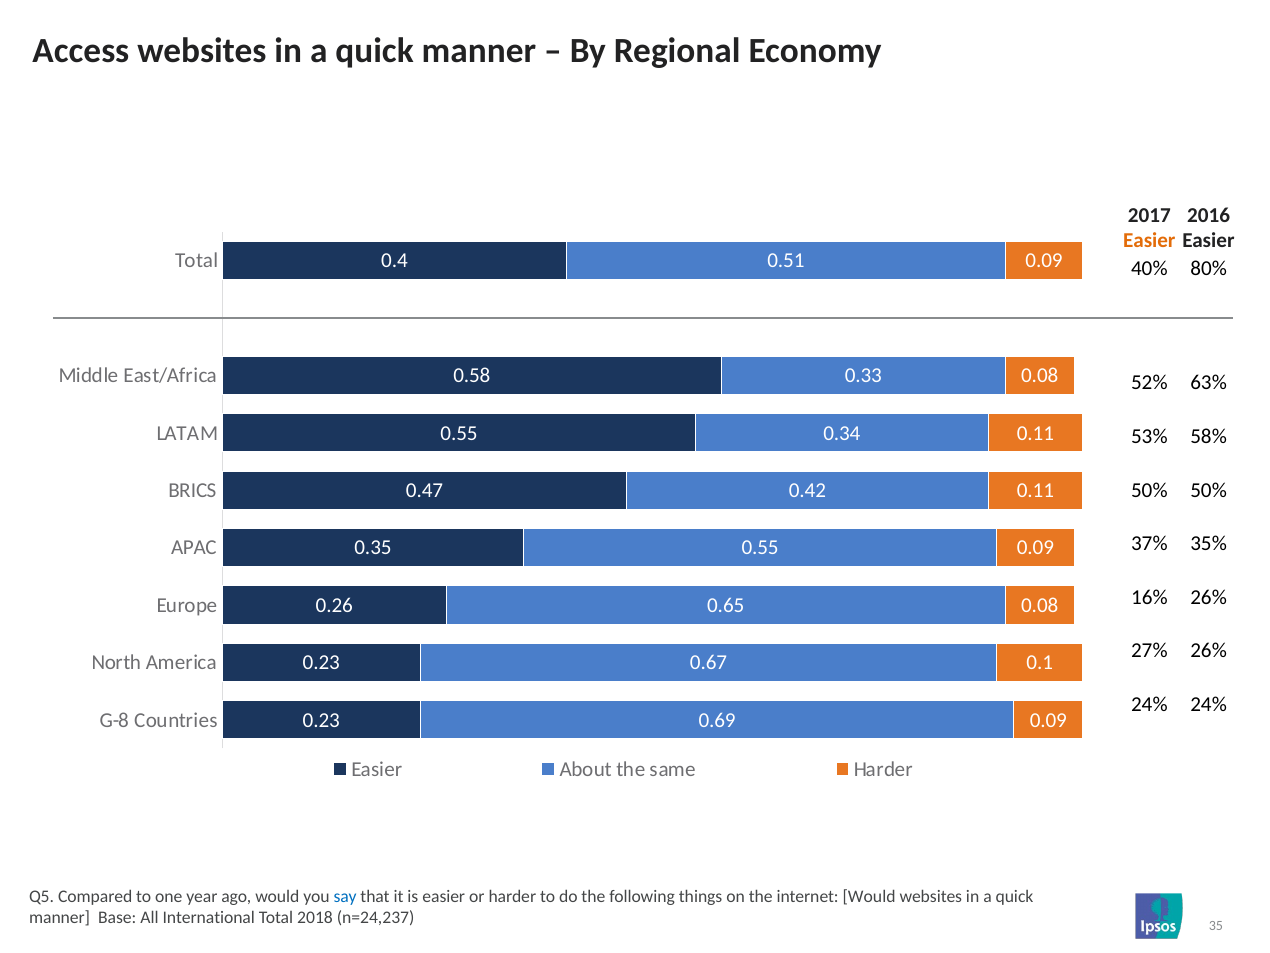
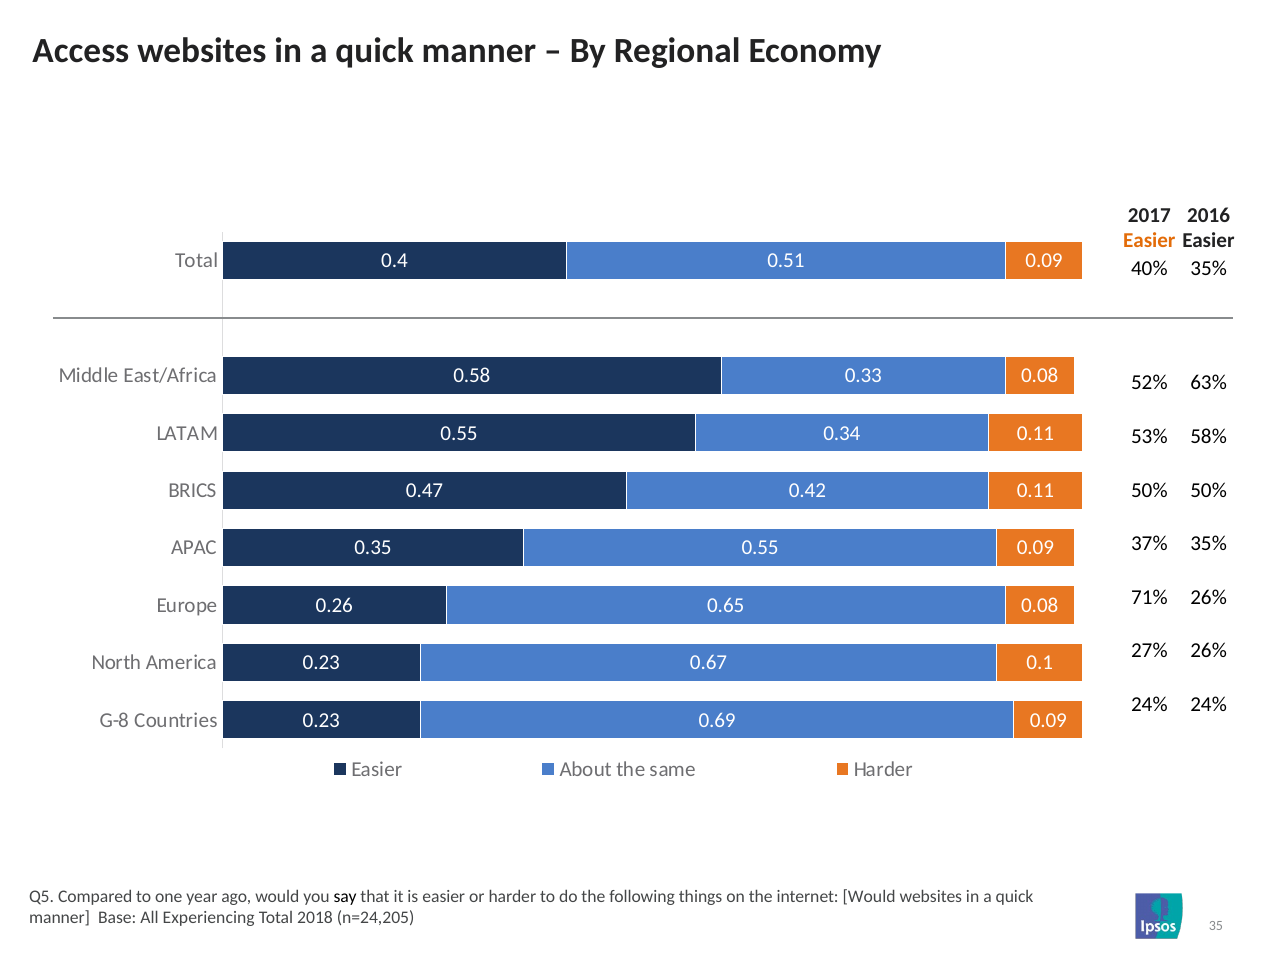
40% 80%: 80% -> 35%
16%: 16% -> 71%
say colour: blue -> black
International: International -> Experiencing
n=24,237: n=24,237 -> n=24,205
